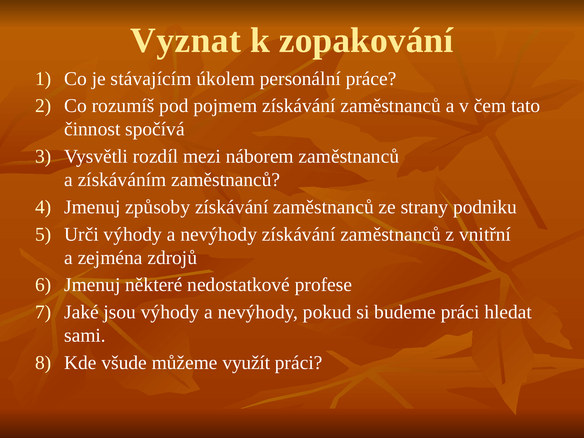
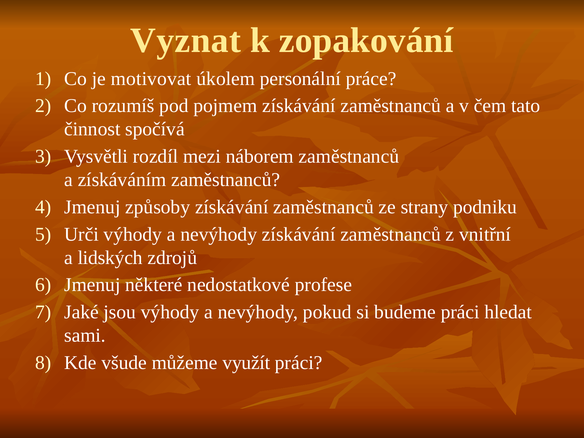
stávajícím: stávajícím -> motivovat
zejména: zejména -> lidských
